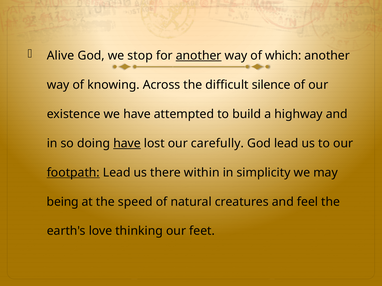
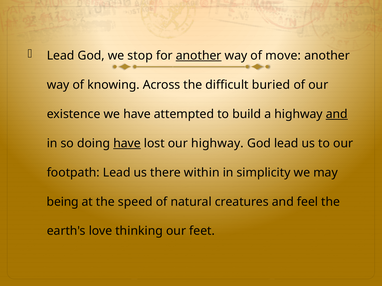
Alive at (61, 56): Alive -> Lead
which: which -> move
silence: silence -> buried
and at (337, 114) underline: none -> present
our carefully: carefully -> highway
footpath underline: present -> none
